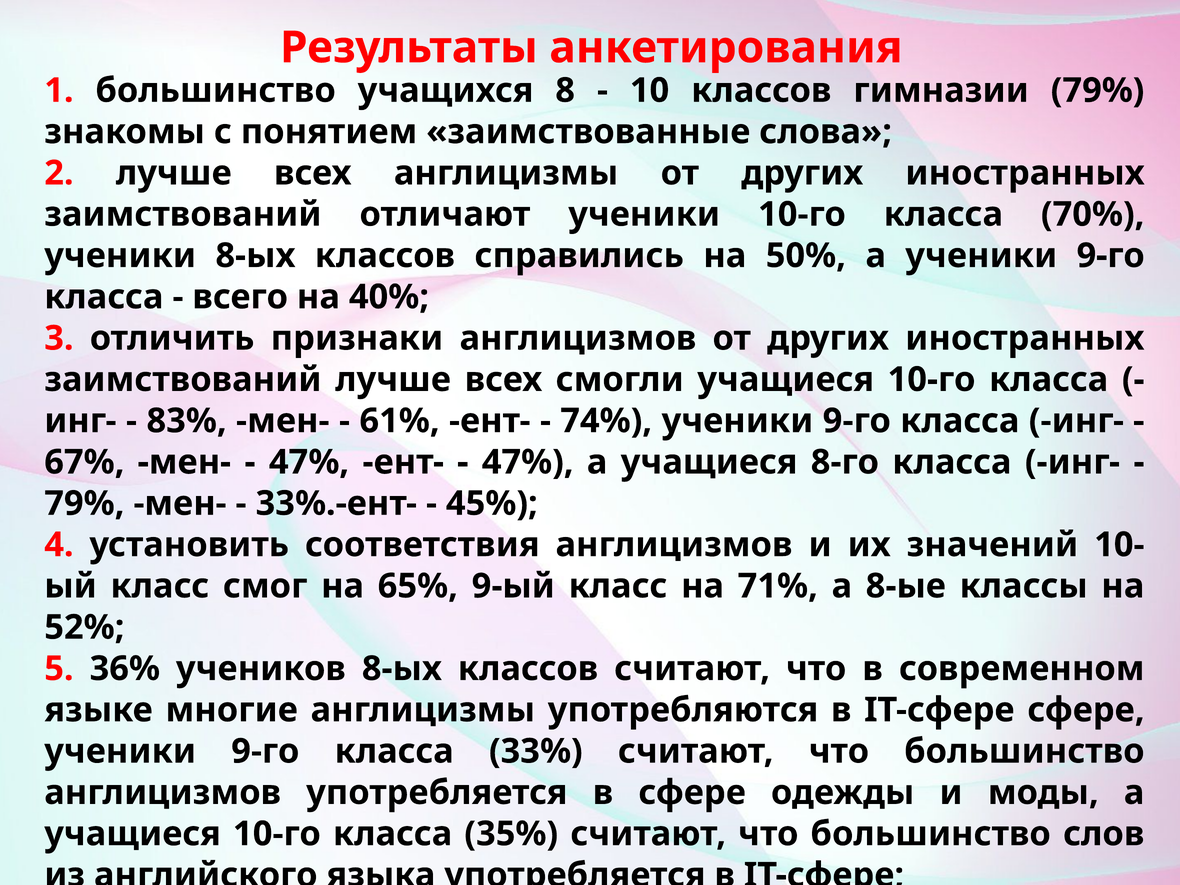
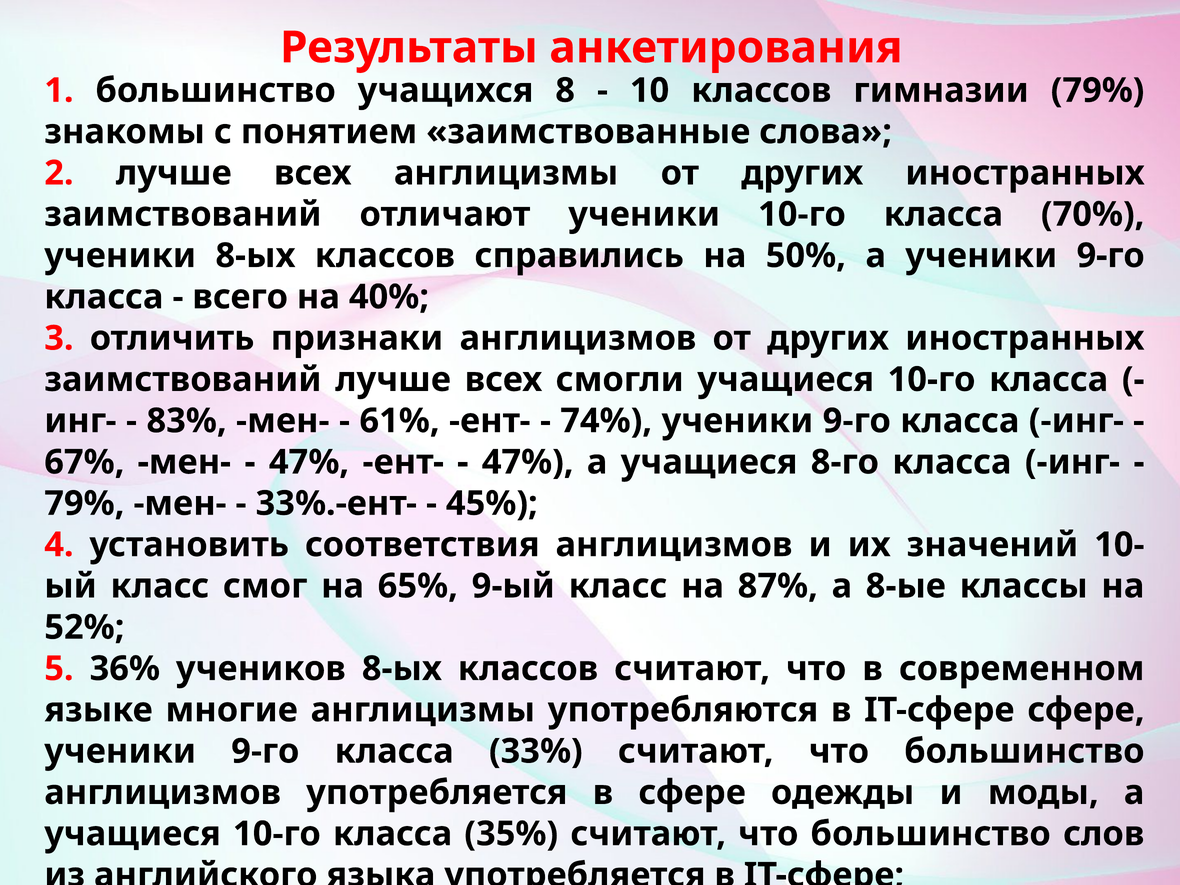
71%: 71% -> 87%
